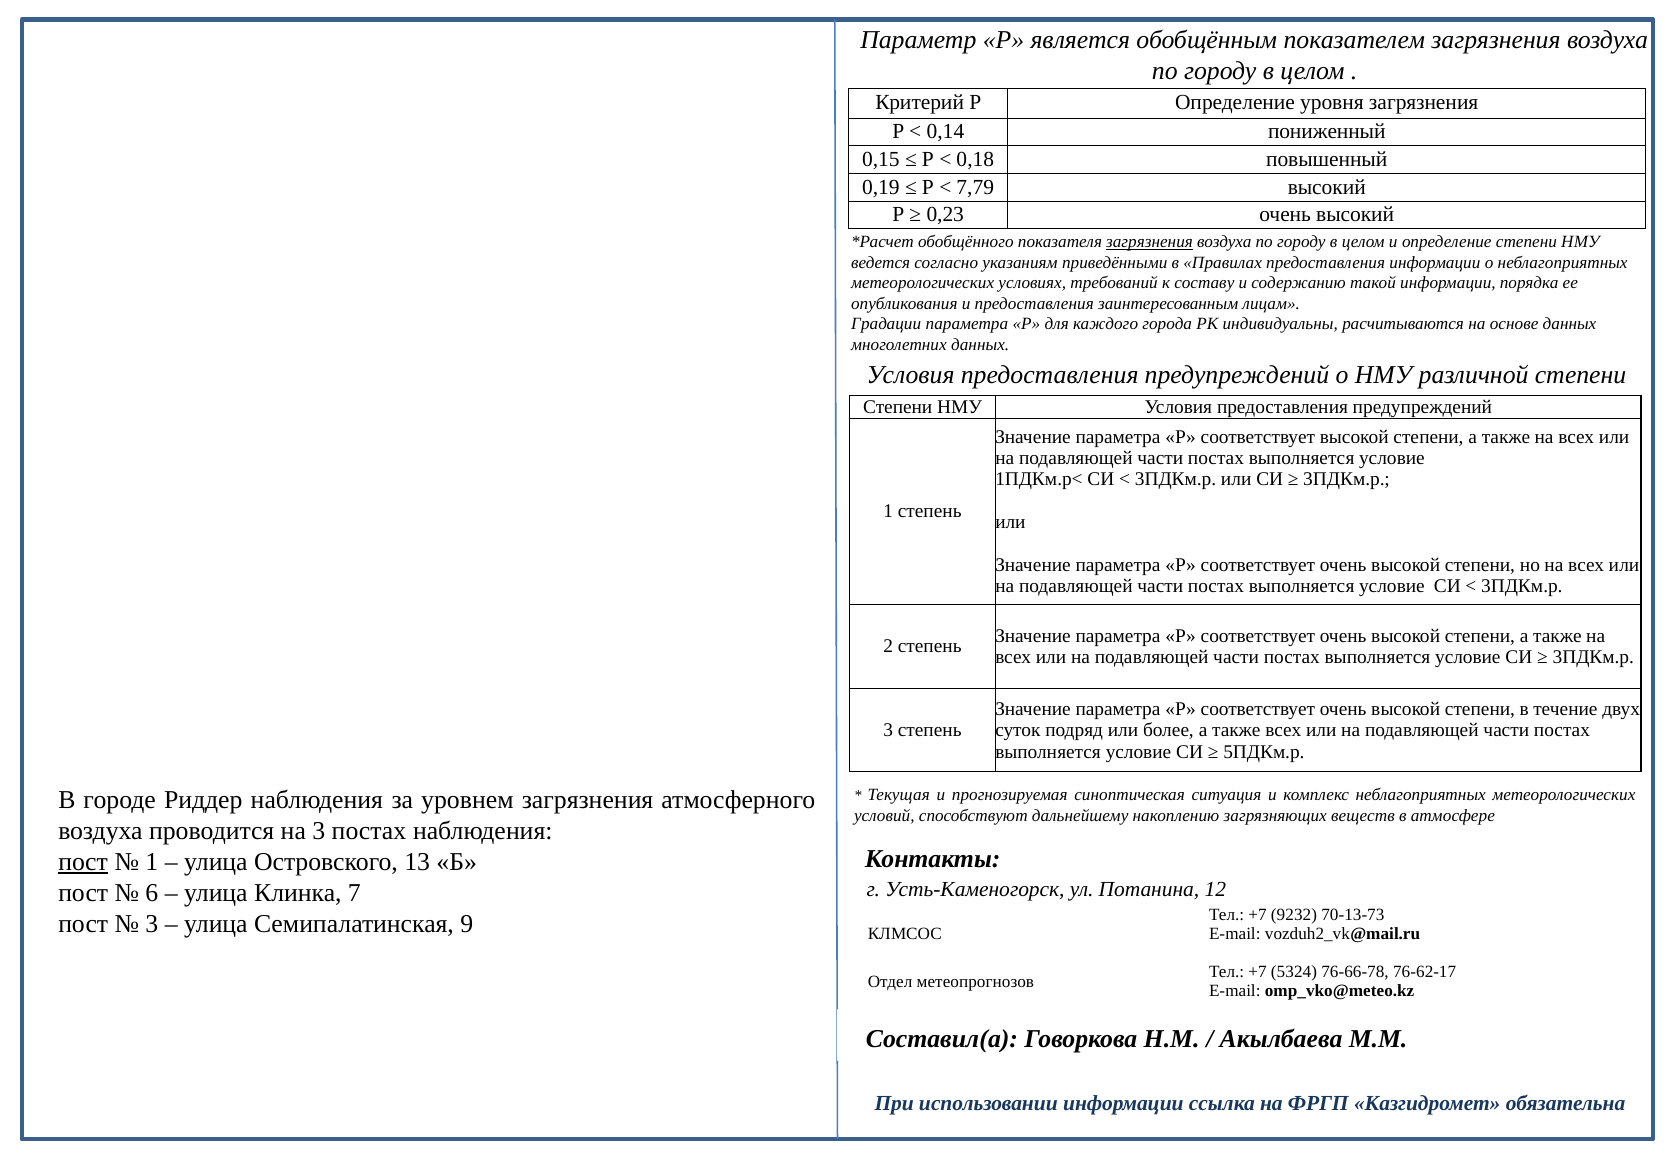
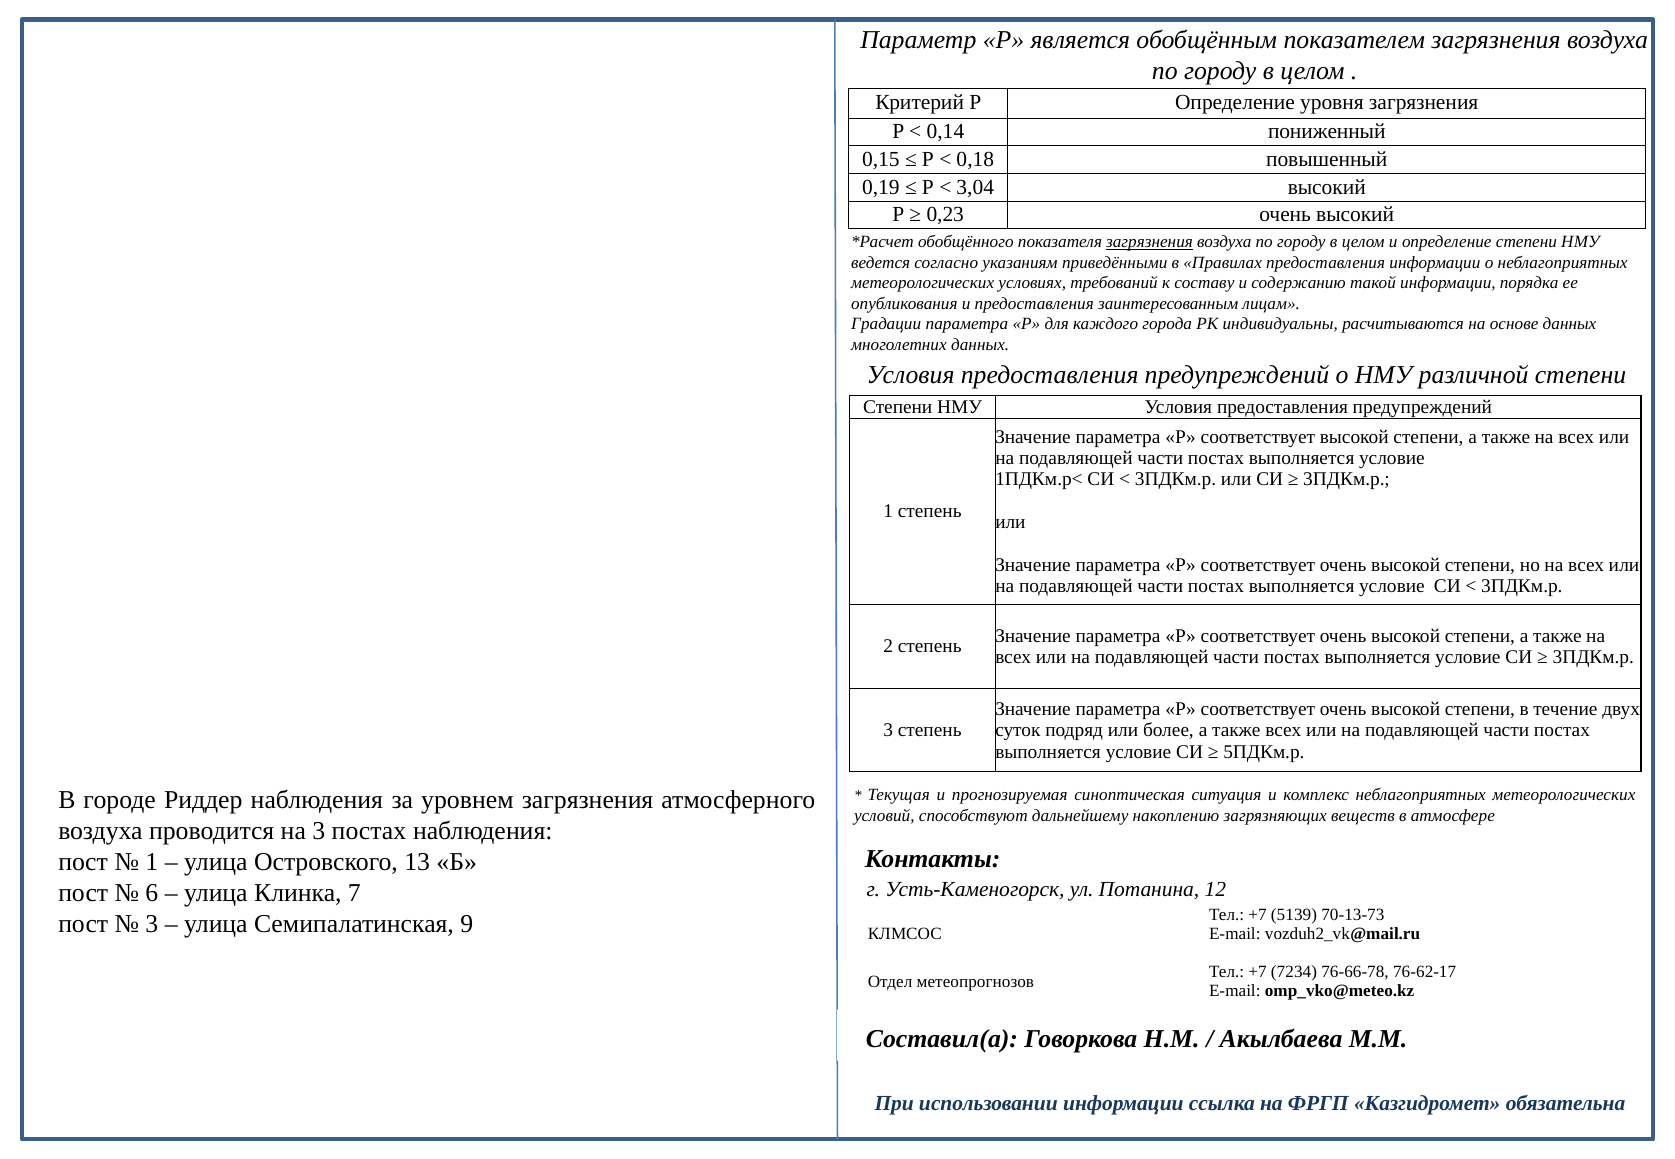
7,79: 7,79 -> 3,04
пост at (83, 862) underline: present -> none
9232: 9232 -> 5139
5324: 5324 -> 7234
